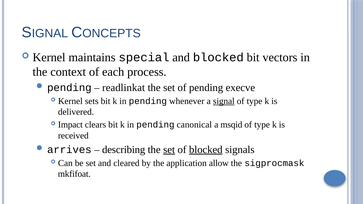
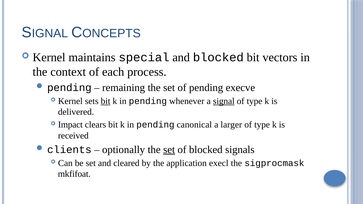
readlinkat: readlinkat -> remaining
bit at (106, 101) underline: none -> present
msqid: msqid -> larger
arrives: arrives -> clients
describing: describing -> optionally
blocked at (206, 150) underline: present -> none
allow: allow -> execl
